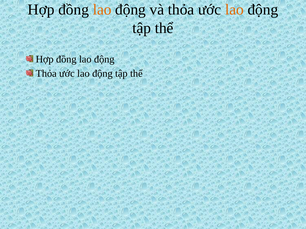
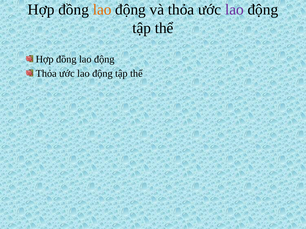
lao at (234, 10) colour: orange -> purple
